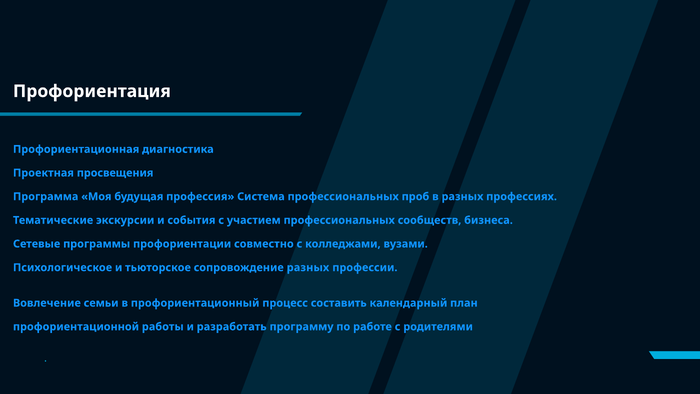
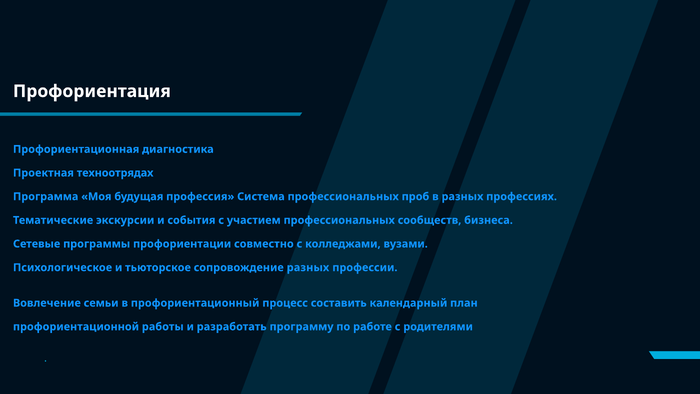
просвещения: просвещения -> техноотрядах
